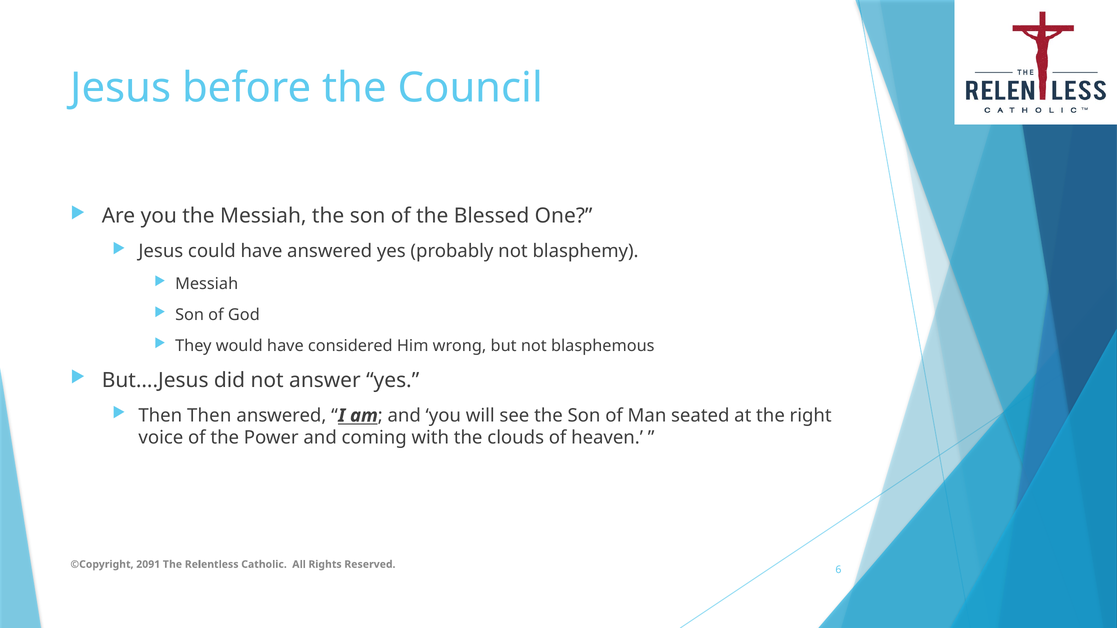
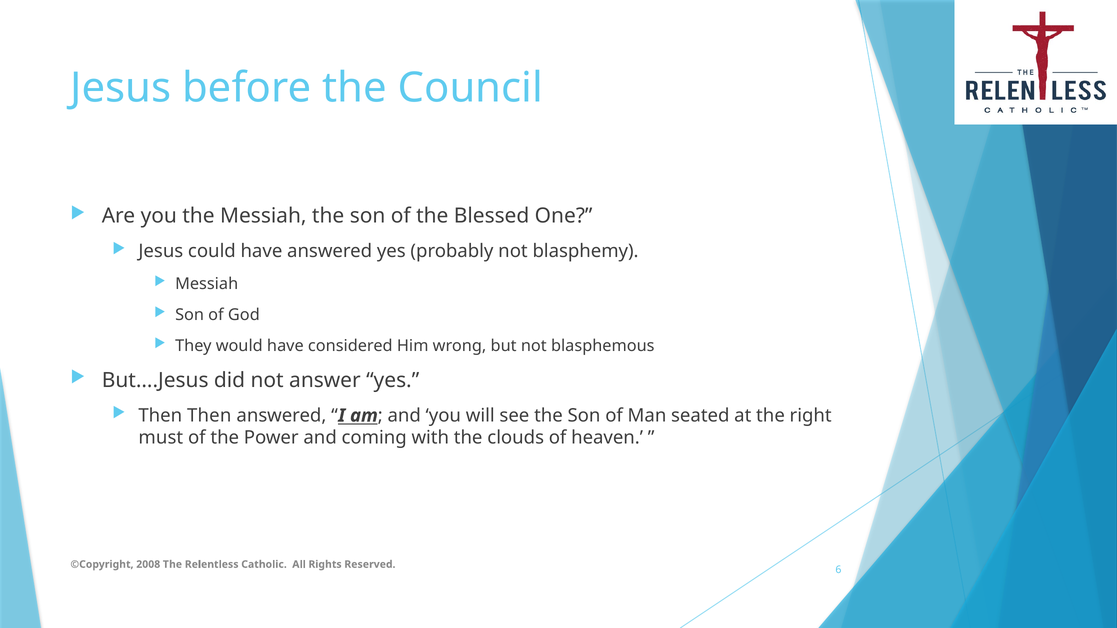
voice: voice -> must
2091: 2091 -> 2008
